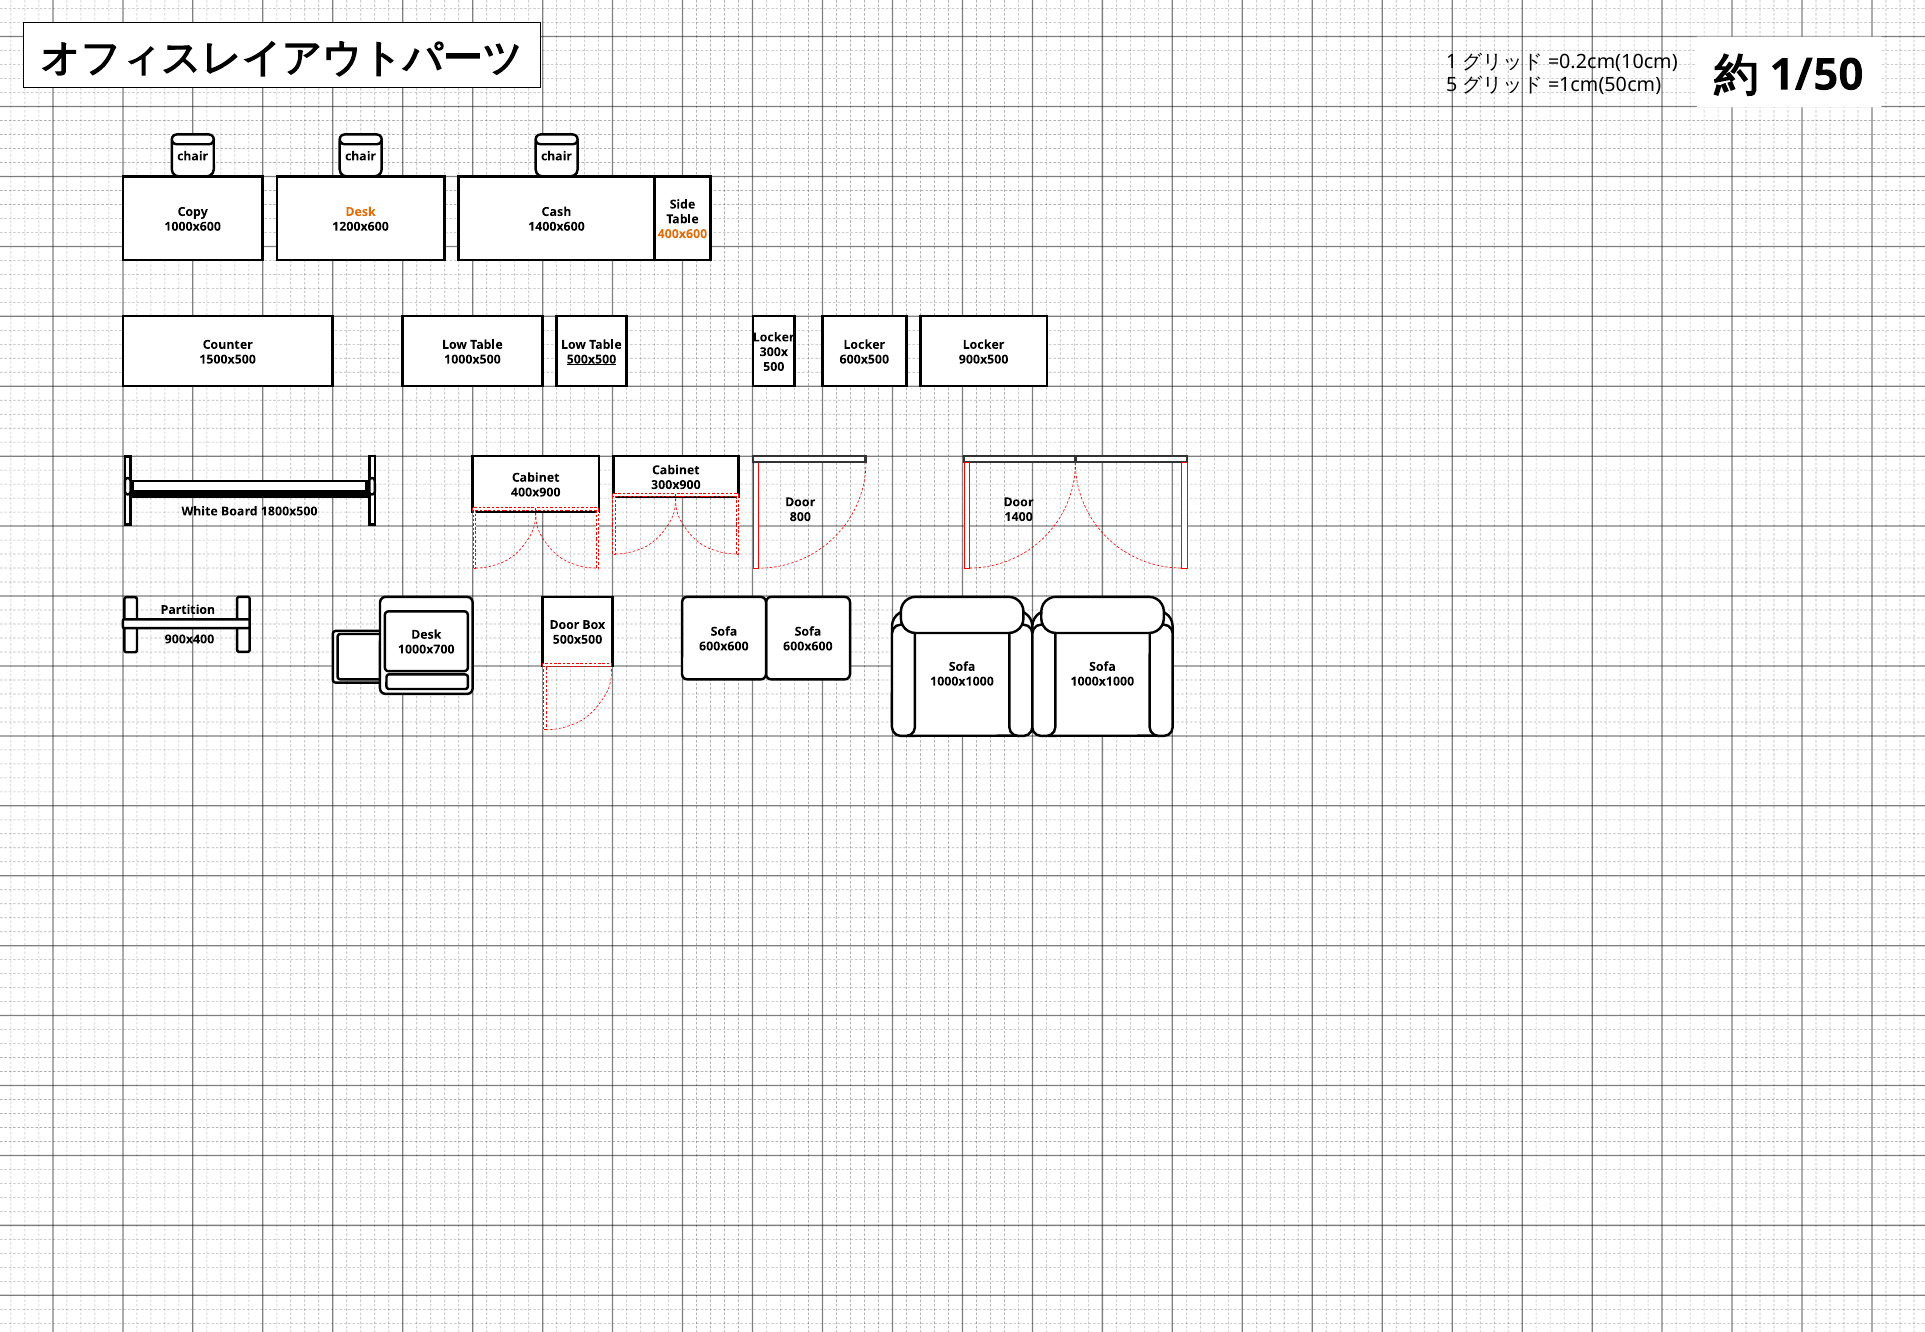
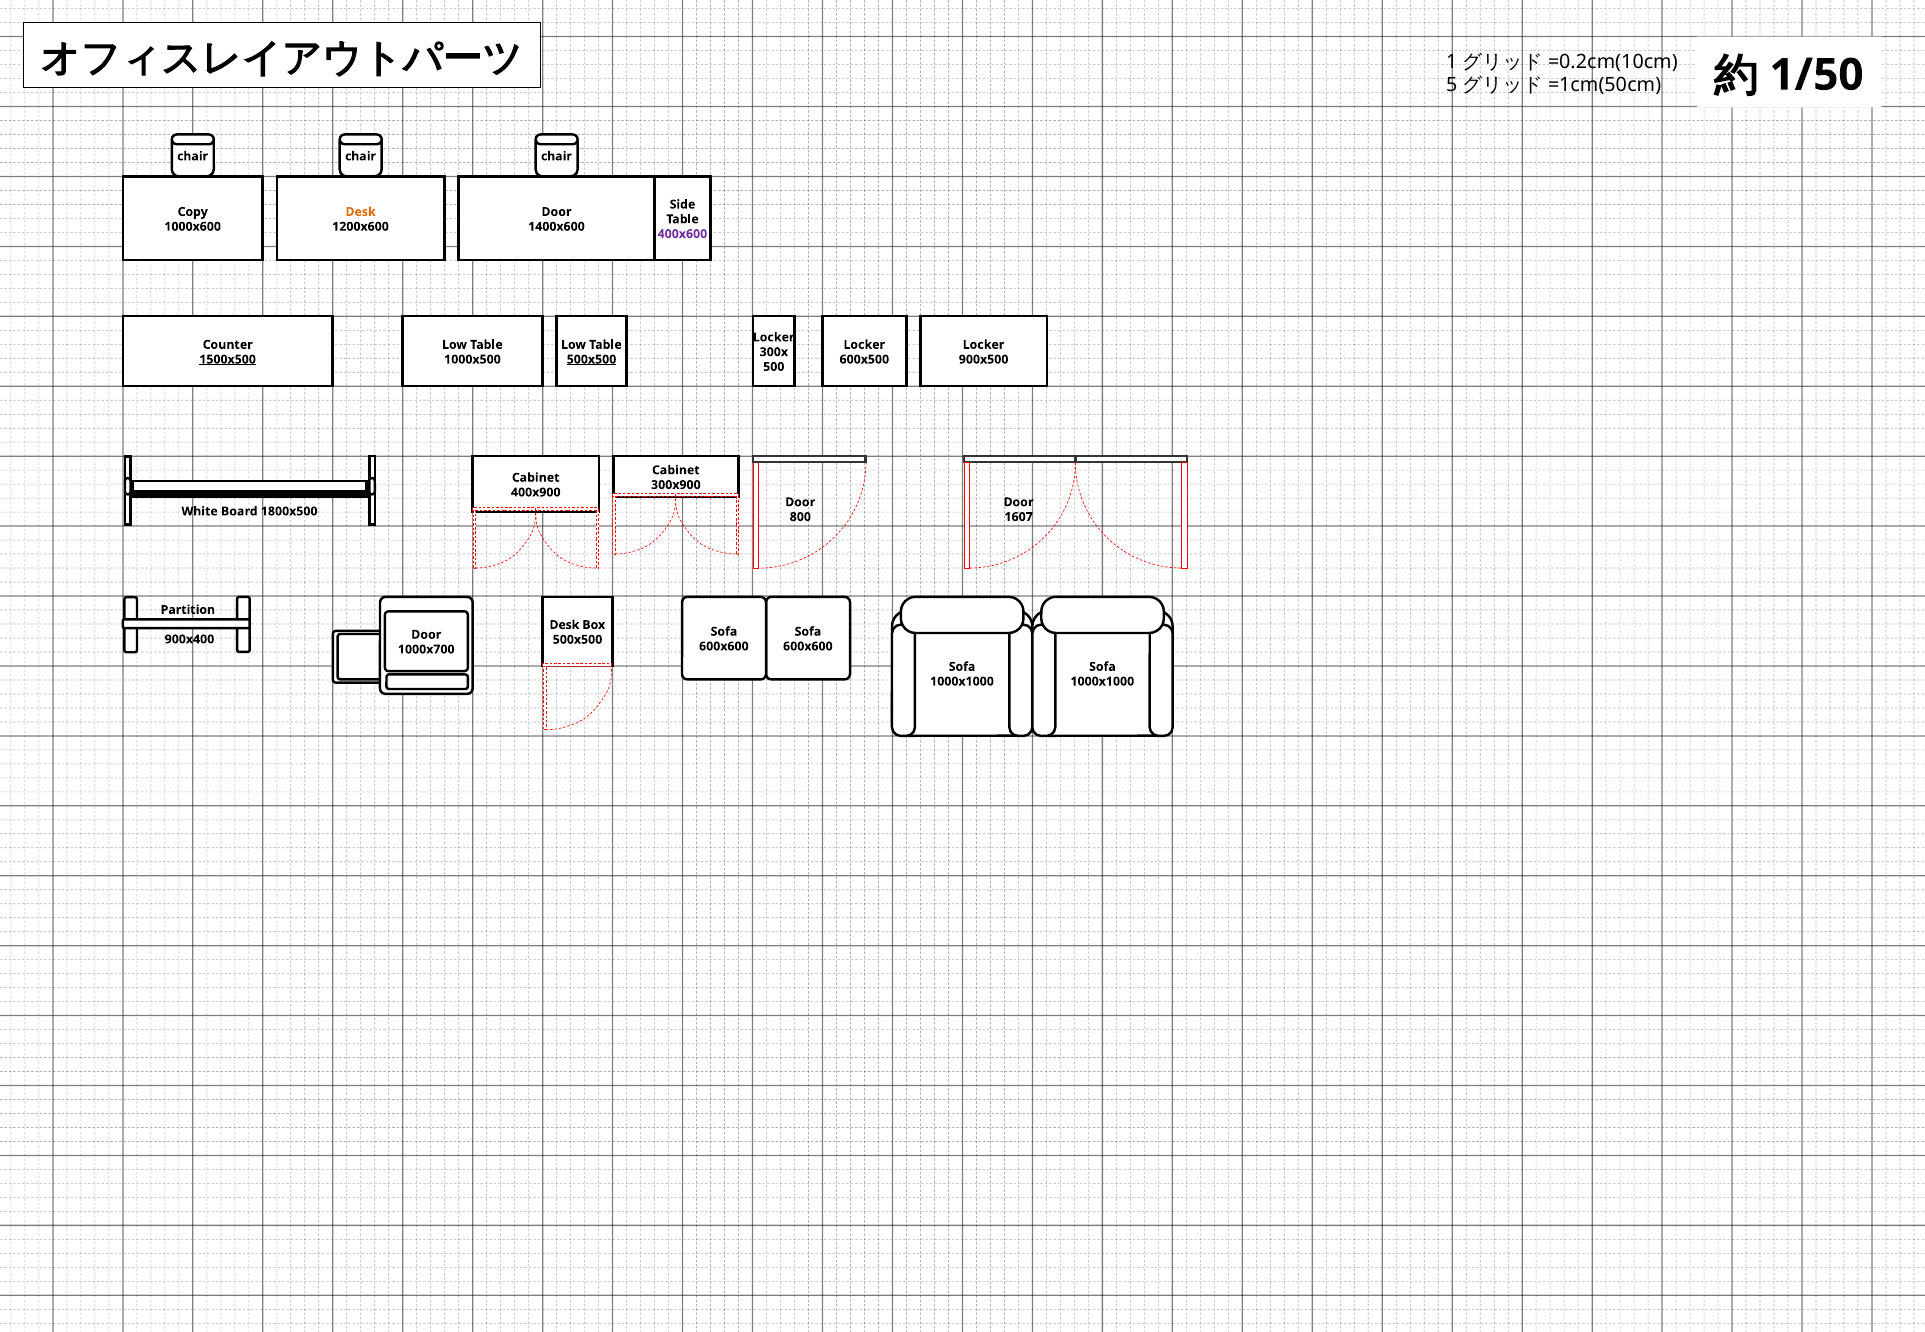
Cash at (556, 212): Cash -> Door
400x600 colour: orange -> purple
1500x500 underline: none -> present
1400: 1400 -> 1607
Door at (564, 625): Door -> Desk
Desk at (426, 635): Desk -> Door
